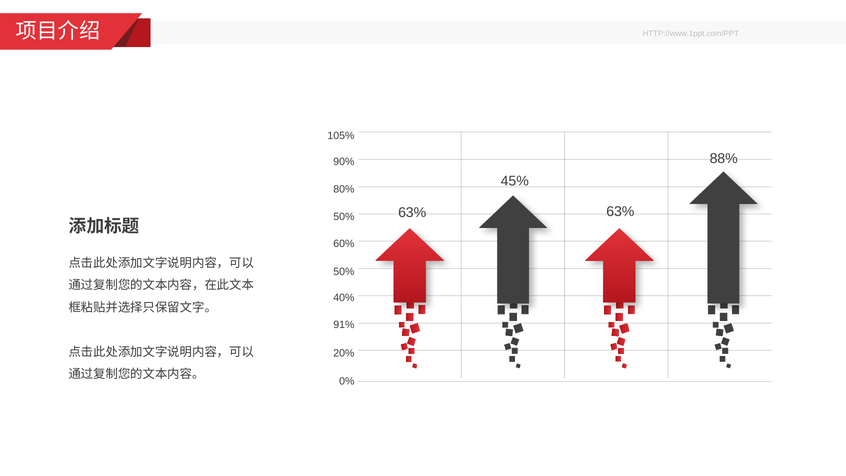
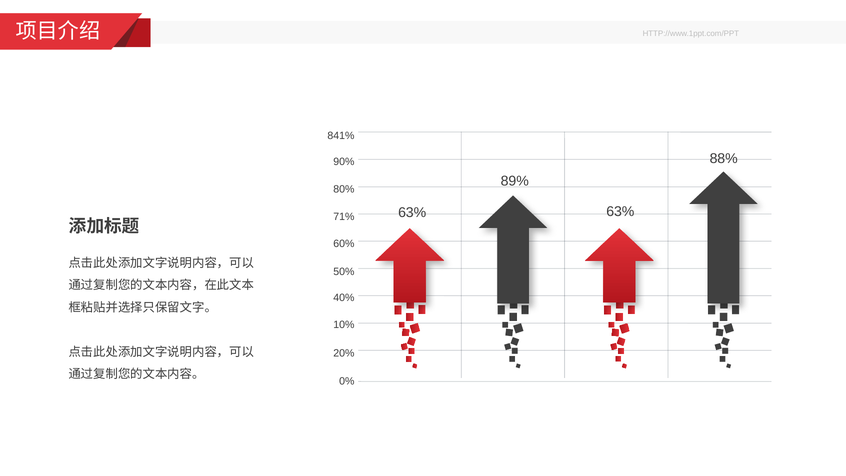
105%: 105% -> 841%
45%: 45% -> 89%
50% at (344, 217): 50% -> 71%
91%: 91% -> 10%
